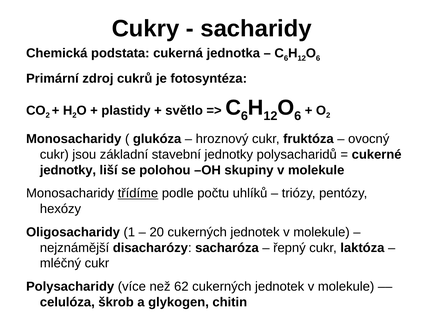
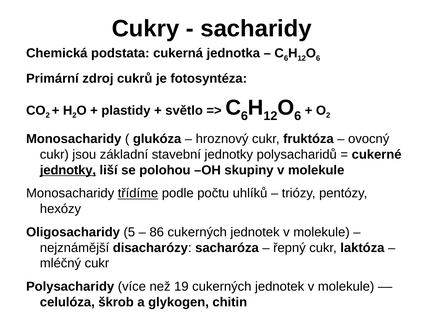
jednotky at (68, 170) underline: none -> present
1: 1 -> 5
20: 20 -> 86
62: 62 -> 19
